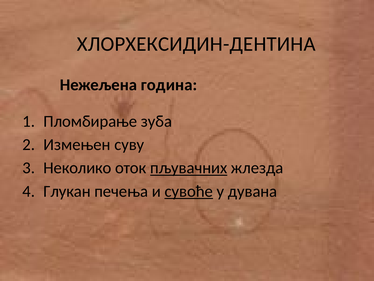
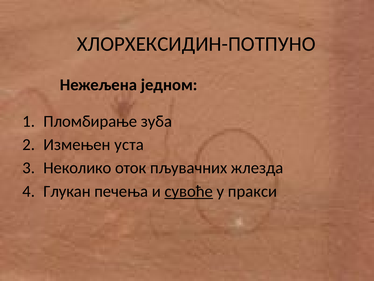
ХЛОРХЕКСИДИН-ДЕНТИНА: ХЛОРХЕКСИДИН-ДЕНТИНА -> ХЛОРХЕКСИДИН-ПОТПУНО
година: година -> једном
суву: суву -> уста
пљувачних underline: present -> none
дувана: дувана -> пракси
